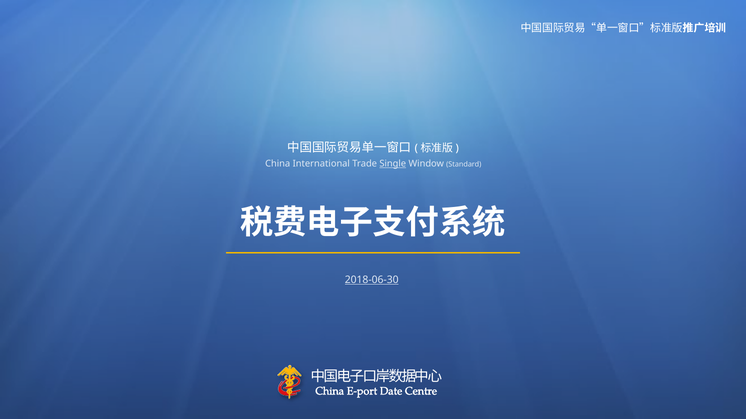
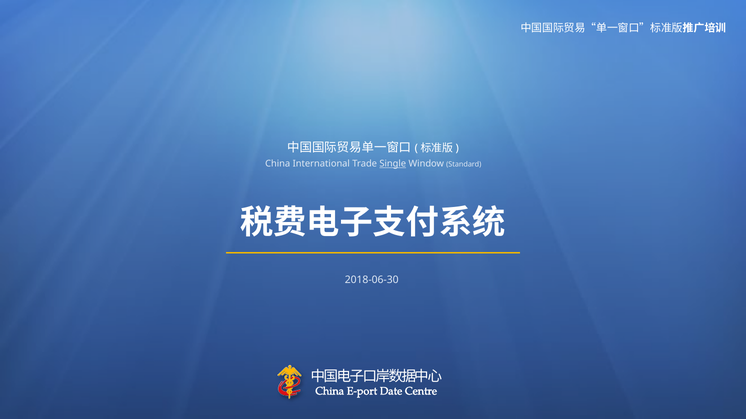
2018-06-30 underline: present -> none
